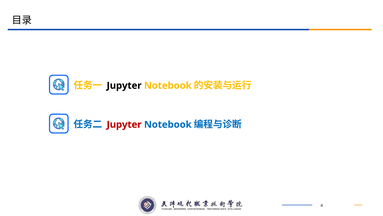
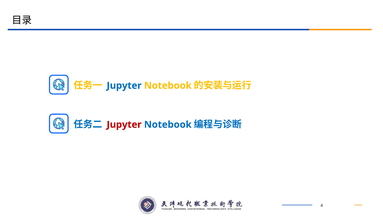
Jupyter at (124, 85) colour: black -> blue
